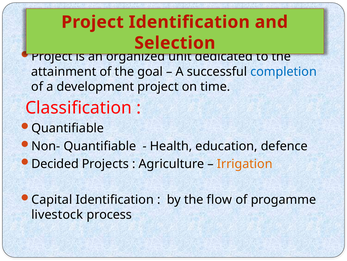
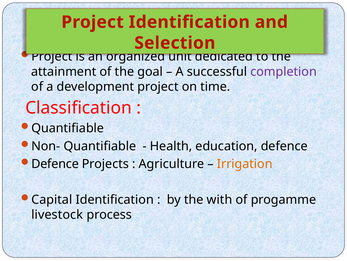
completion colour: blue -> purple
Decided at (55, 164): Decided -> Defence
flow: flow -> with
